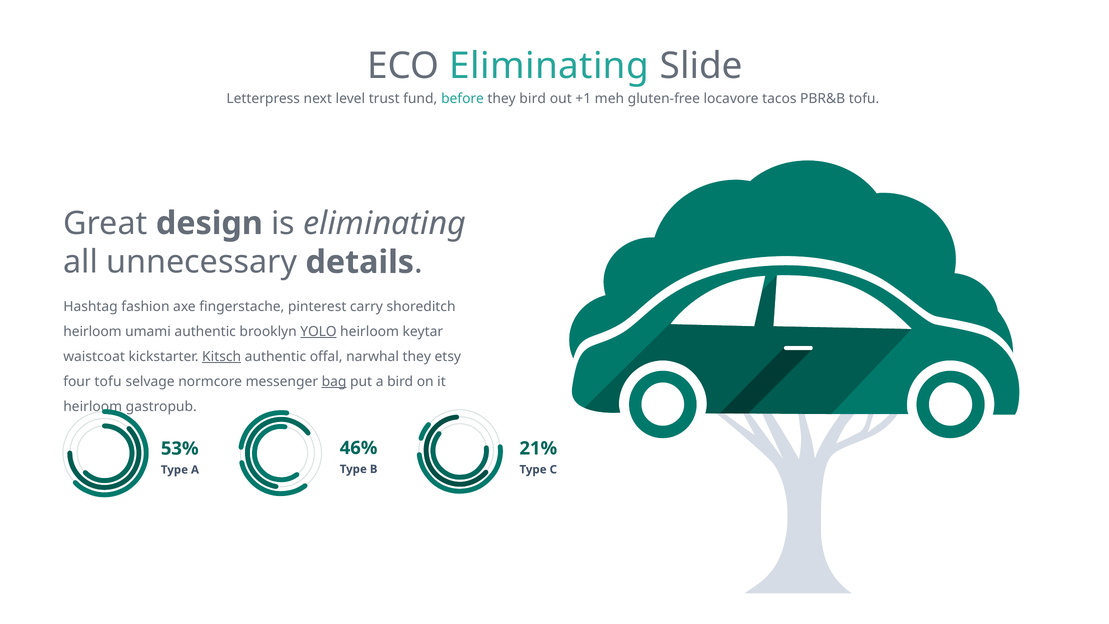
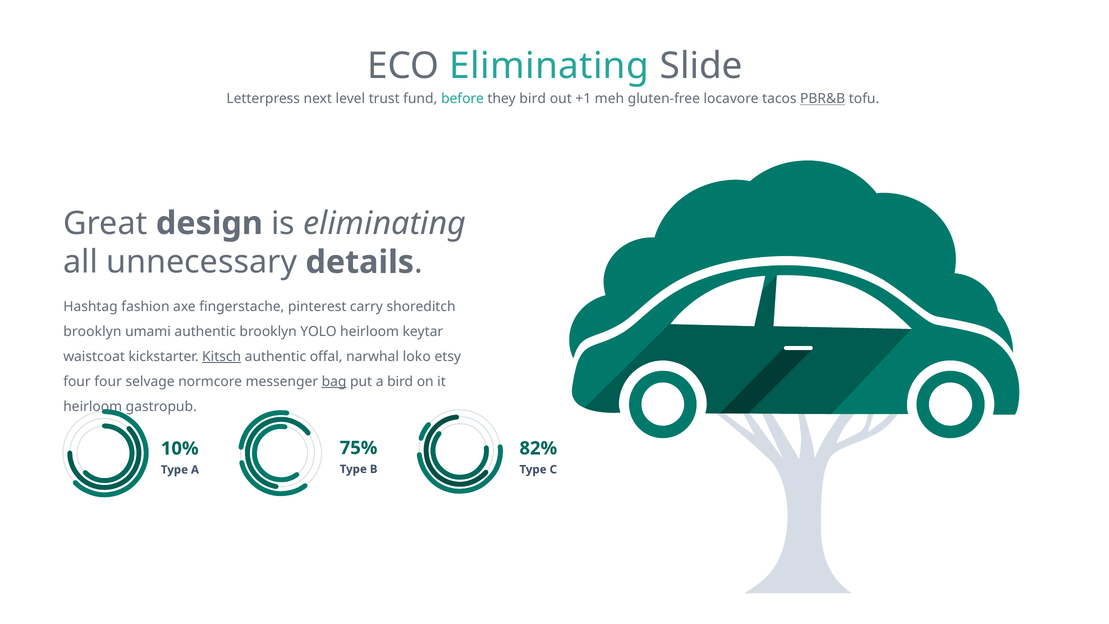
PBR&B underline: none -> present
heirloom at (92, 331): heirloom -> brooklyn
YOLO underline: present -> none
narwhal they: they -> loko
four tofu: tofu -> four
46%: 46% -> 75%
21%: 21% -> 82%
53%: 53% -> 10%
